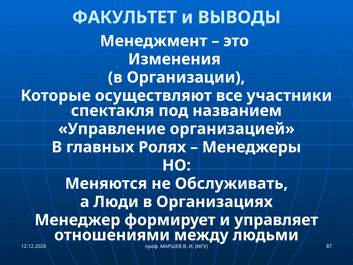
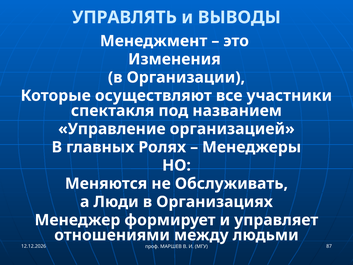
ФАКУЛЬТЕТ: ФАКУЛЬТЕТ -> УПРАВЛЯТЬ
